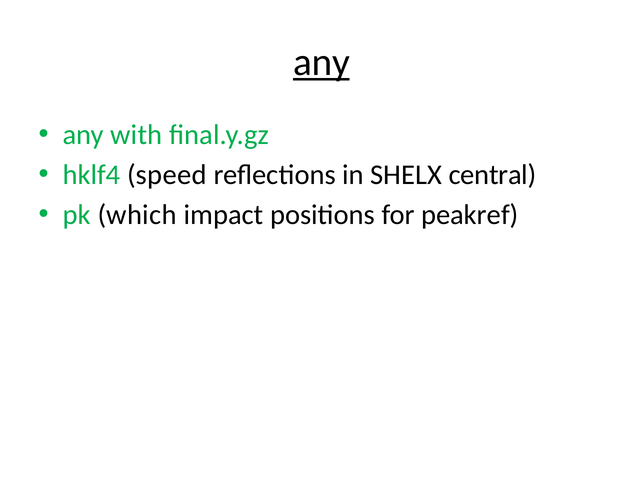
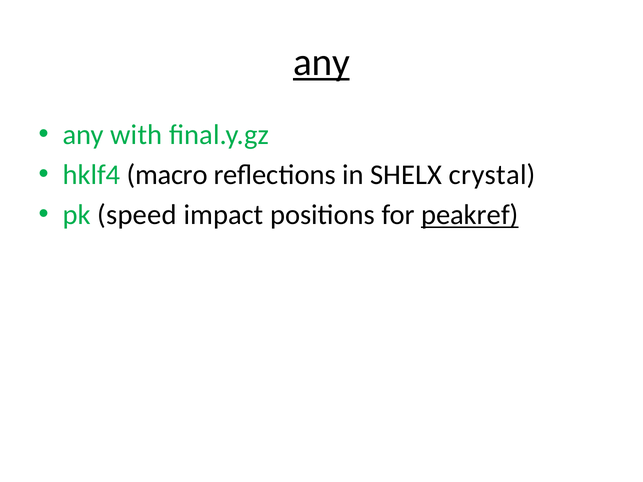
speed: speed -> macro
central: central -> crystal
which: which -> speed
peakref underline: none -> present
